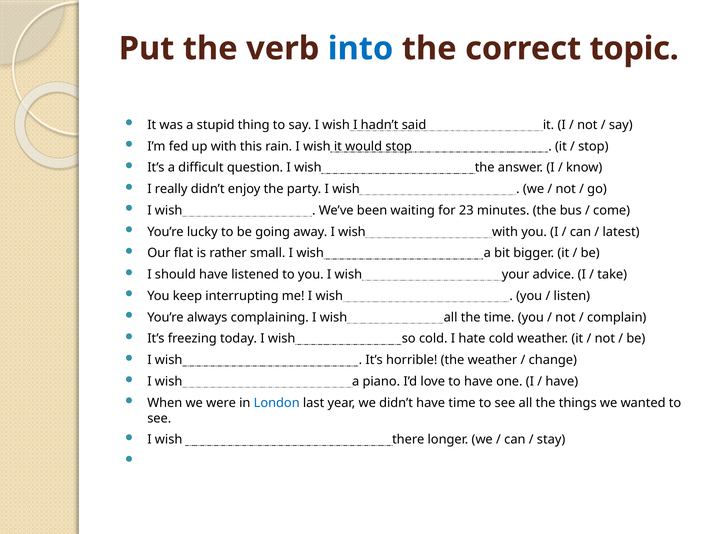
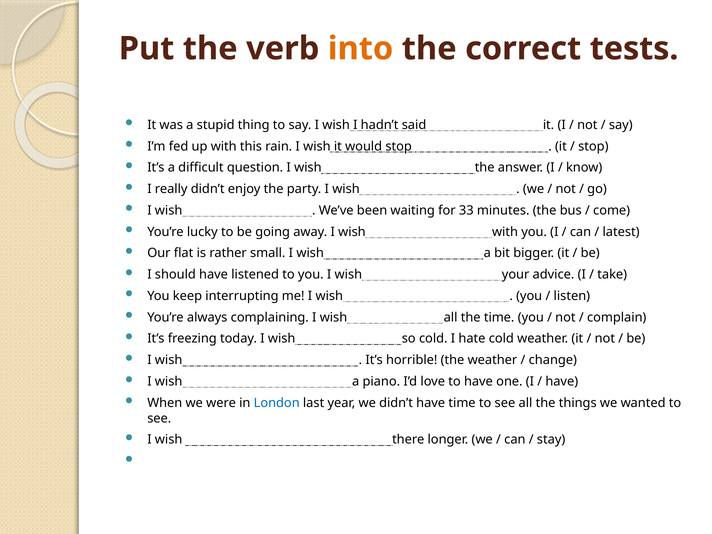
into colour: blue -> orange
topic: topic -> tests
23: 23 -> 33
